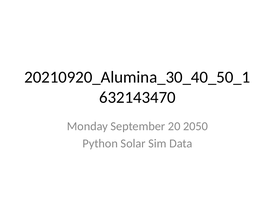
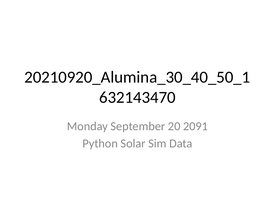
2050: 2050 -> 2091
